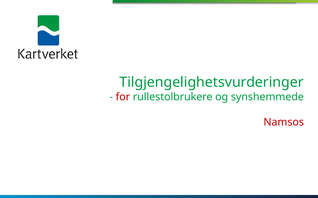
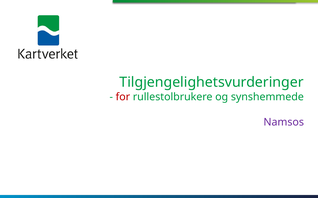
Namsos colour: red -> purple
